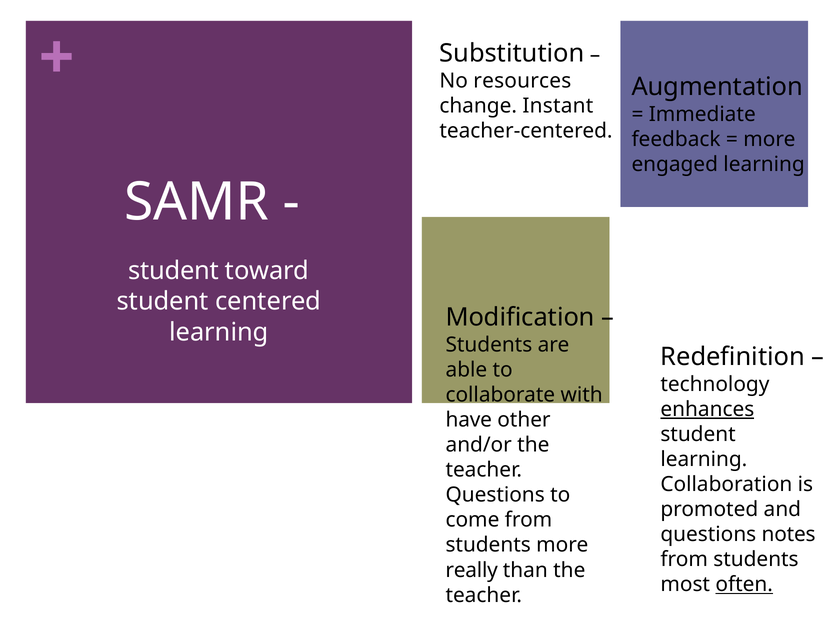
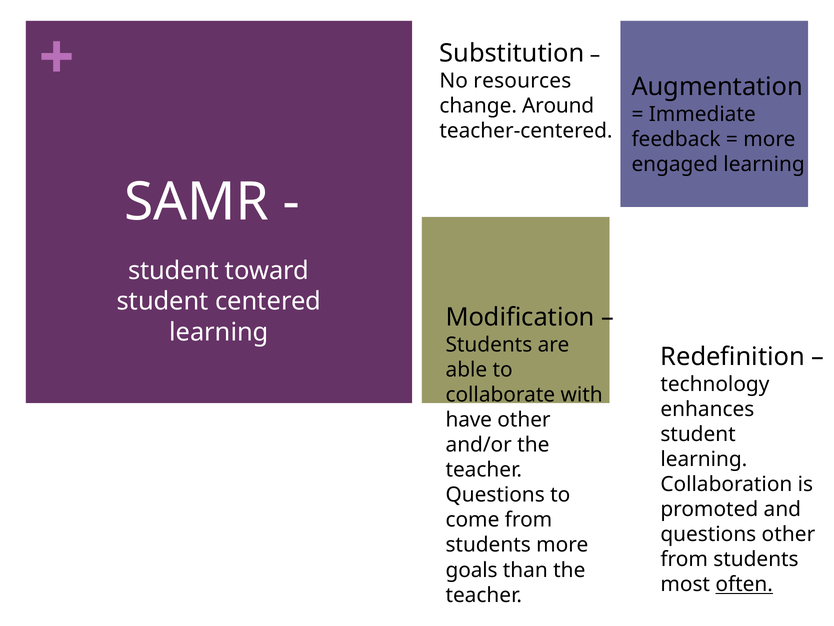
Instant: Instant -> Around
enhances underline: present -> none
questions notes: notes -> other
really: really -> goals
